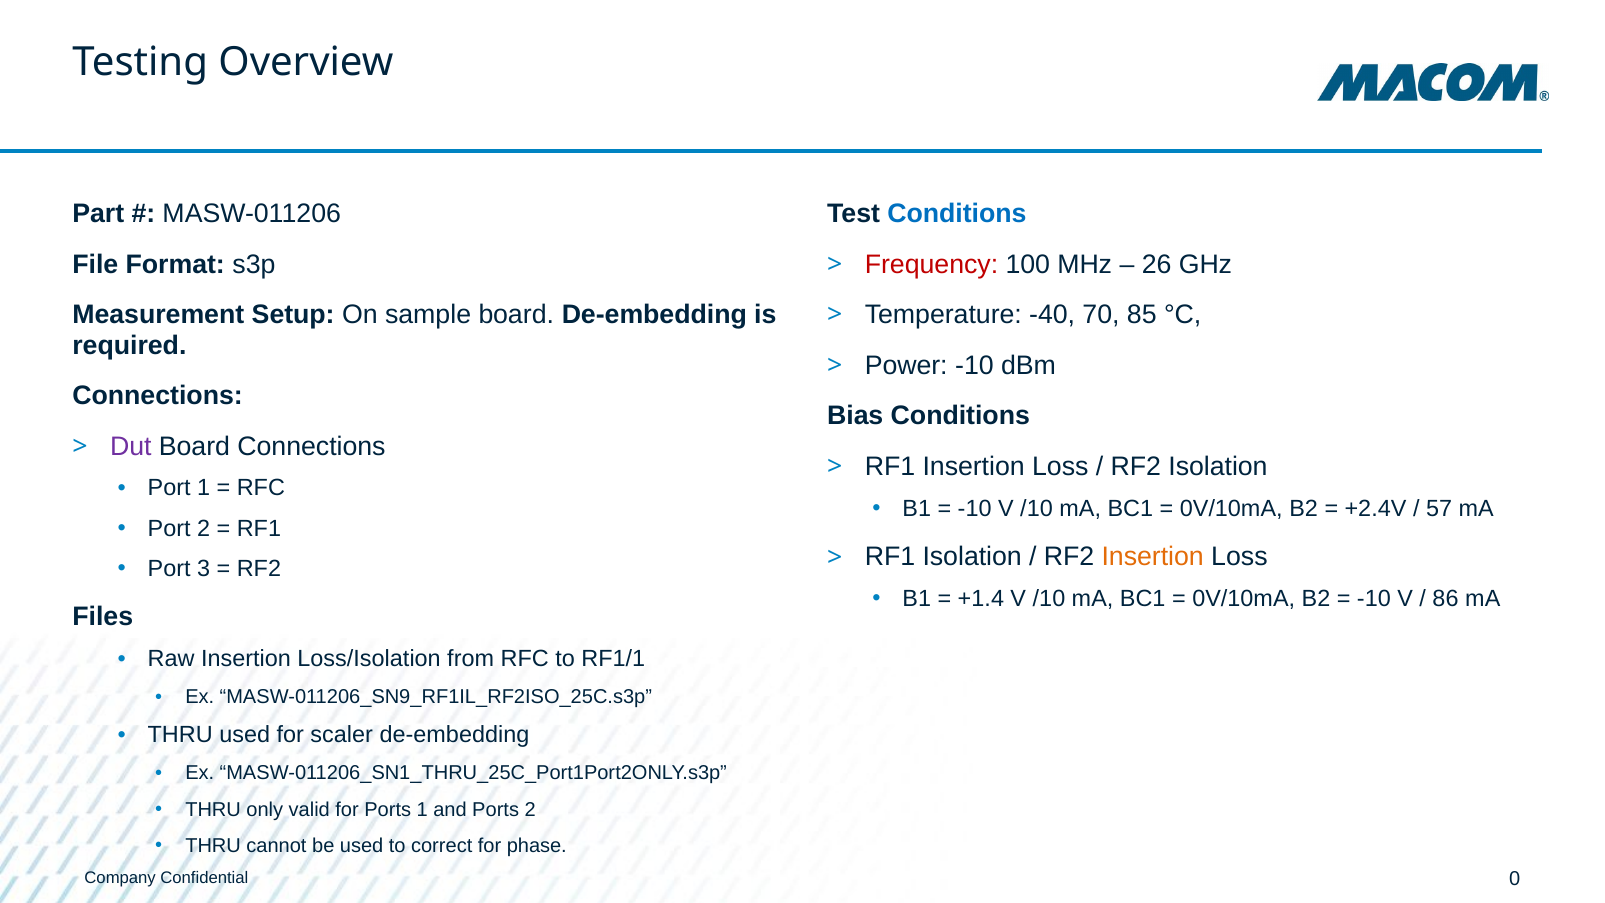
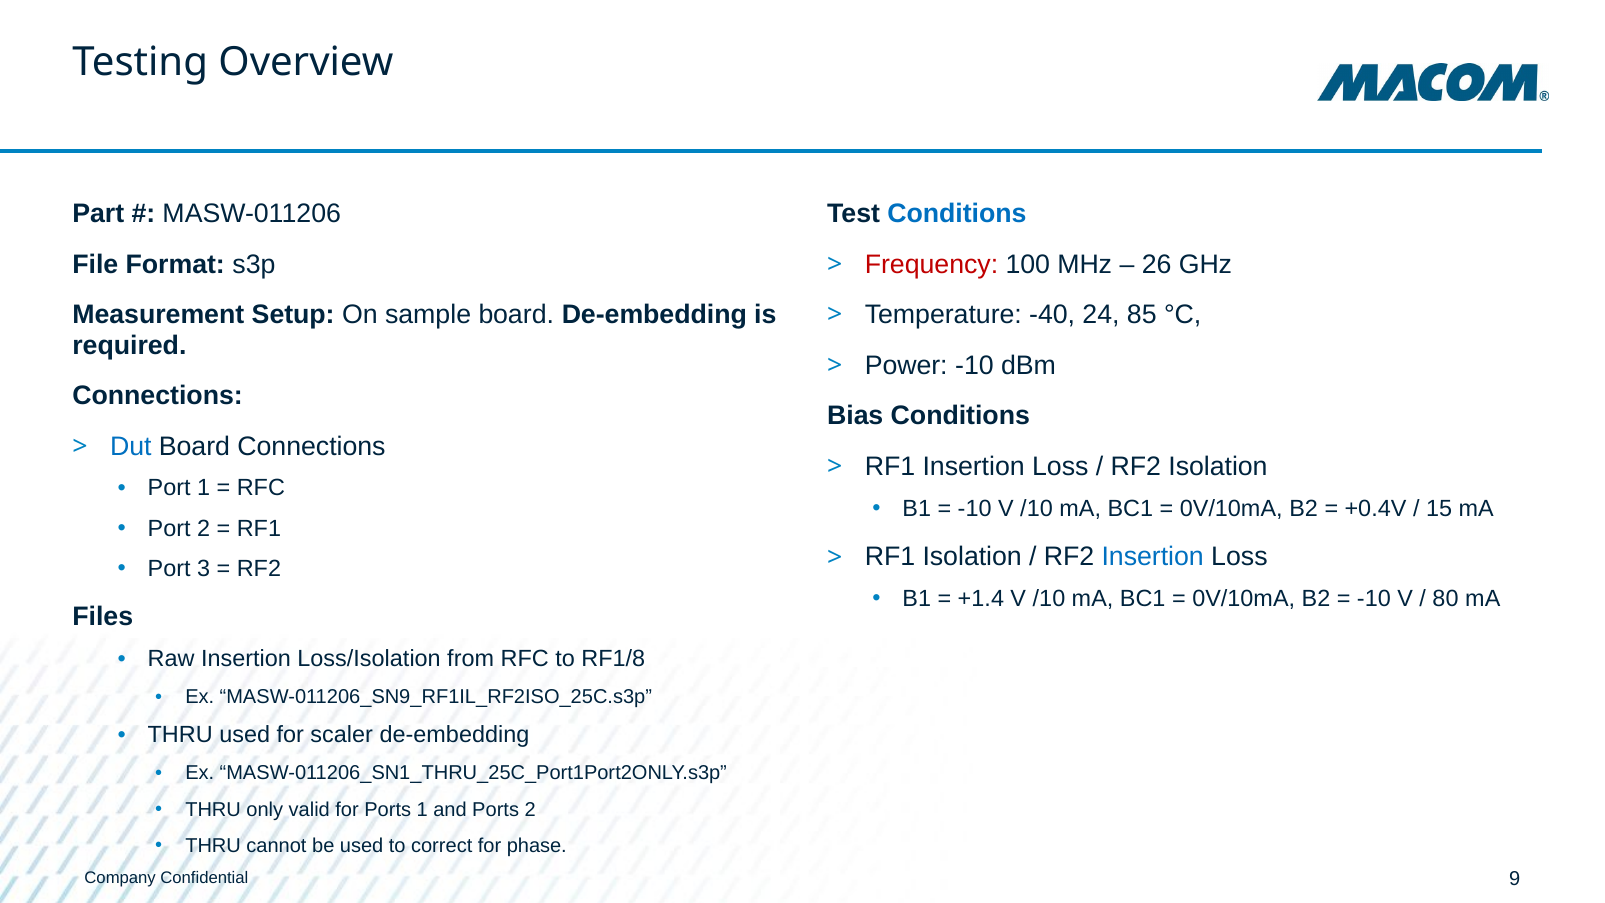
70: 70 -> 24
Dut colour: purple -> blue
+2.4V: +2.4V -> +0.4V
57: 57 -> 15
Insertion at (1153, 557) colour: orange -> blue
86: 86 -> 80
RF1/1: RF1/1 -> RF1/8
0: 0 -> 9
